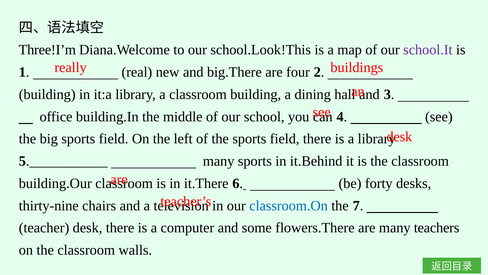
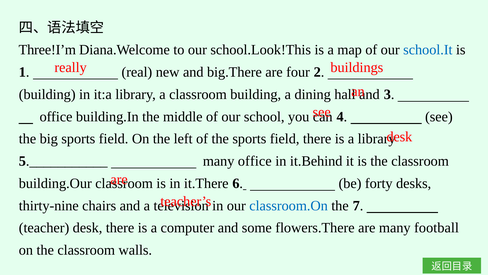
school.It colour: purple -> blue
many sports: sports -> office
teachers: teachers -> football
